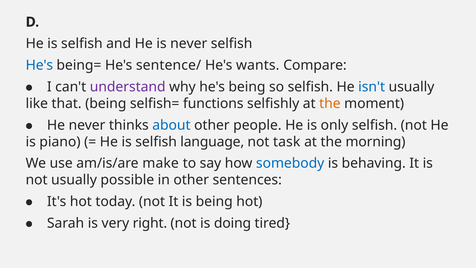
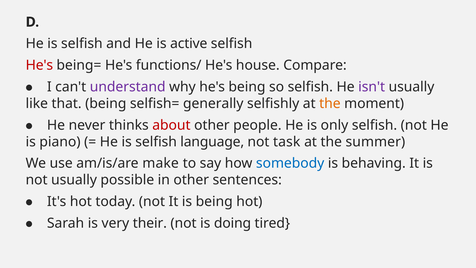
is never: never -> active
He's at (39, 65) colour: blue -> red
sentence/: sentence/ -> functions/
wants: wants -> house
isn't colour: blue -> purple
functions: functions -> generally
about colour: blue -> red
morning: morning -> summer
right: right -> their
